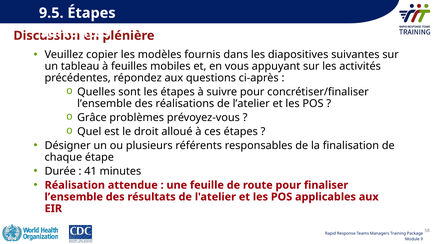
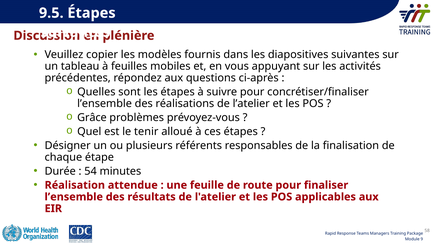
droit: droit -> tenir
41: 41 -> 54
